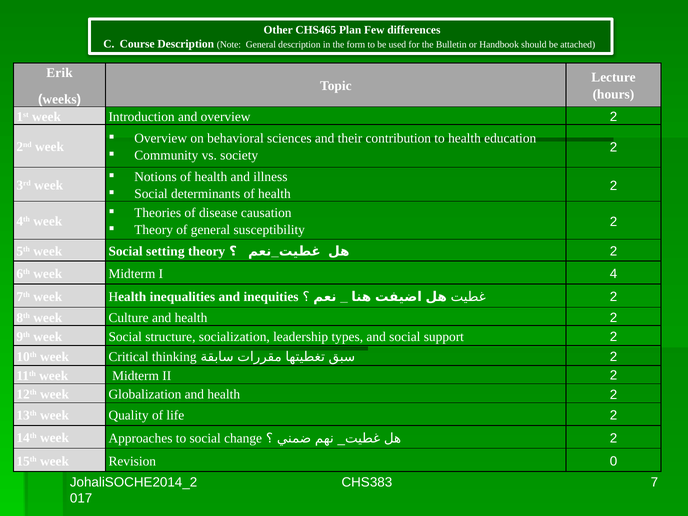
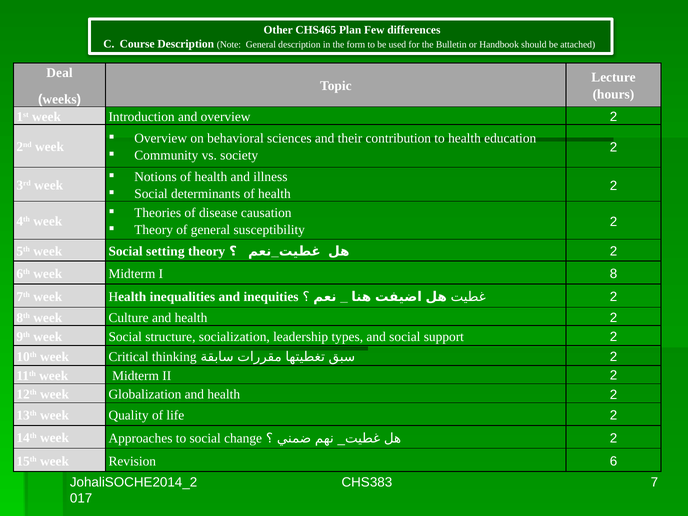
Erik: Erik -> Deal
4: 4 -> 8
0: 0 -> 6
